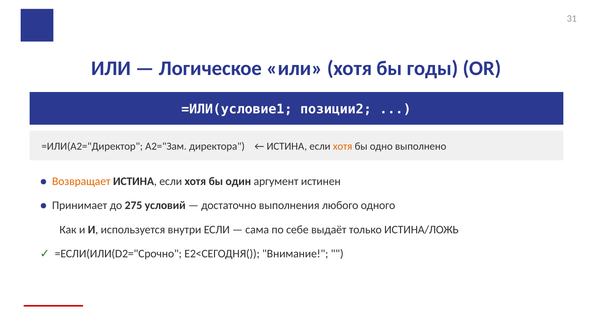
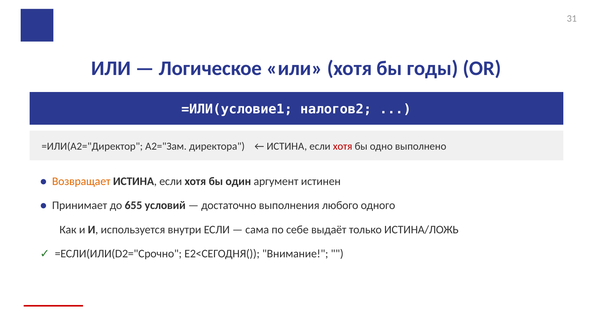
позиции2: позиции2 -> налогов2
хотя at (343, 146) colour: orange -> red
275: 275 -> 655
